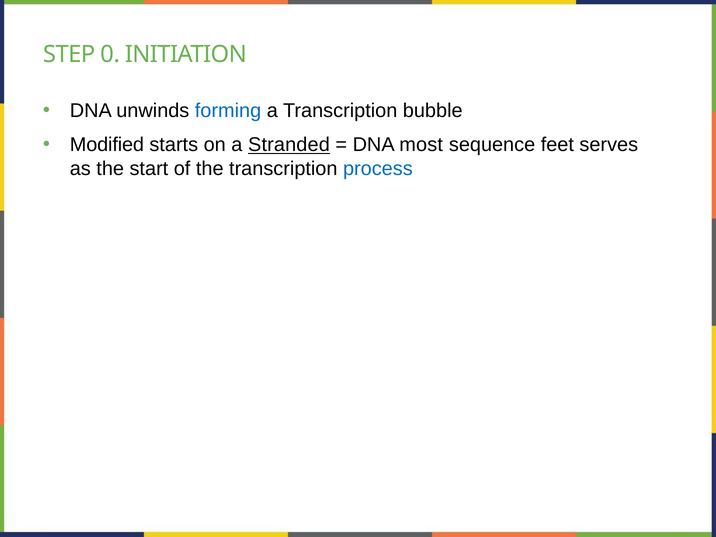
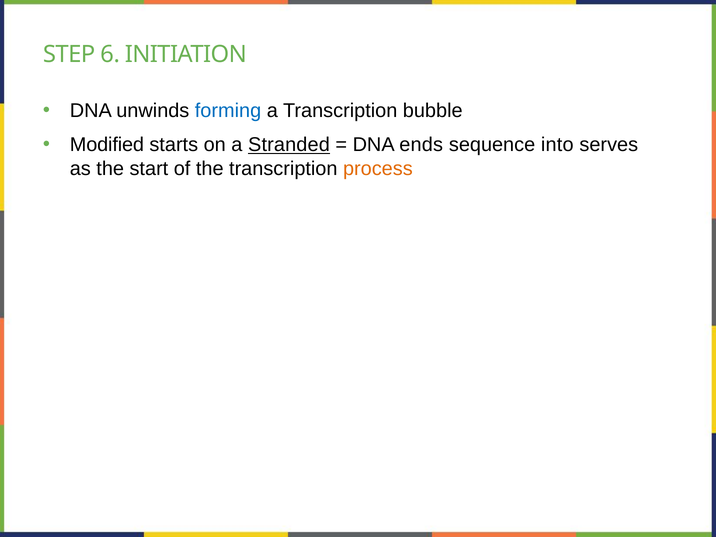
0: 0 -> 6
most: most -> ends
feet: feet -> into
process colour: blue -> orange
